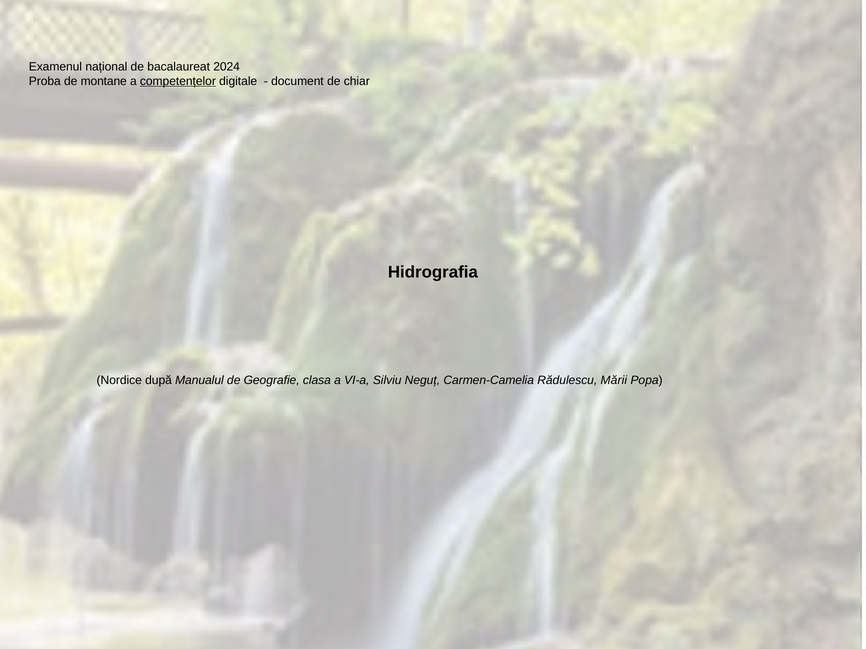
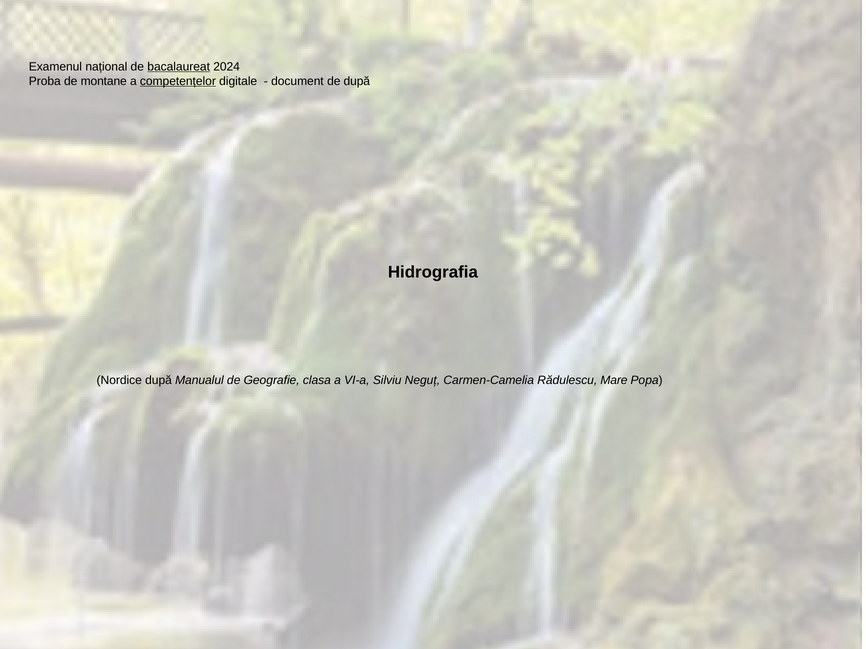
bacalaureat underline: none -> present
de chiar: chiar -> după
Mării: Mării -> Mare
